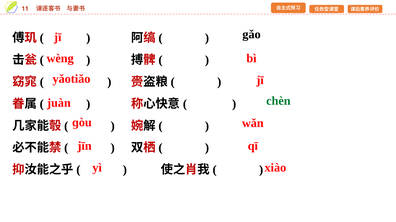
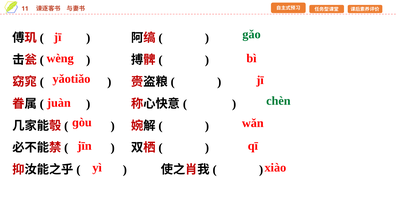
gǎo colour: black -> green
